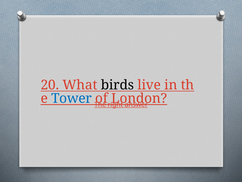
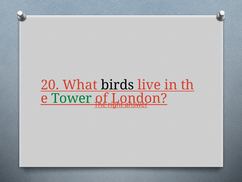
Tower colour: blue -> green
